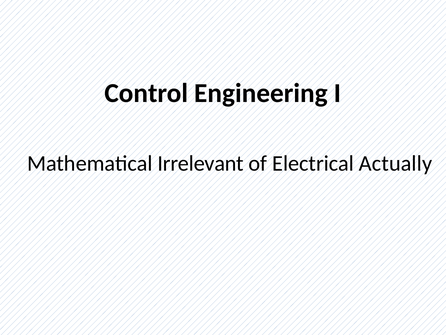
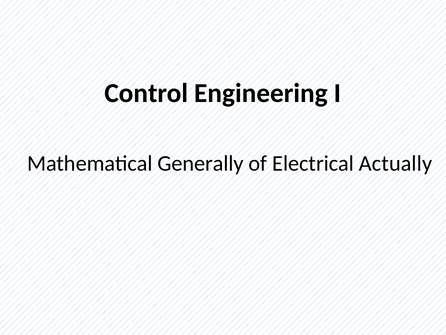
Irrelevant: Irrelevant -> Generally
